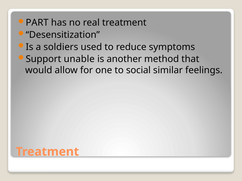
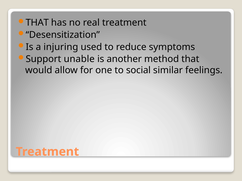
PART at (37, 23): PART -> THAT
soldiers: soldiers -> injuring
